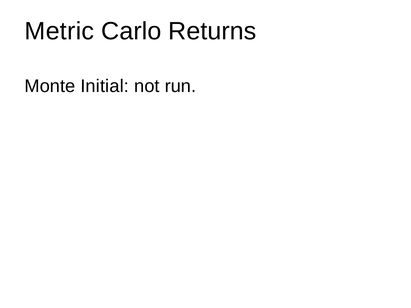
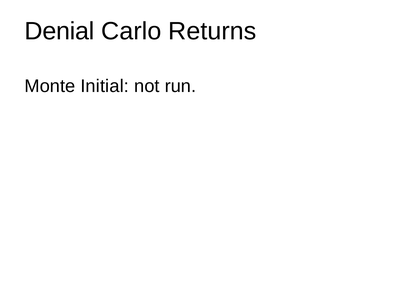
Metric: Metric -> Denial
